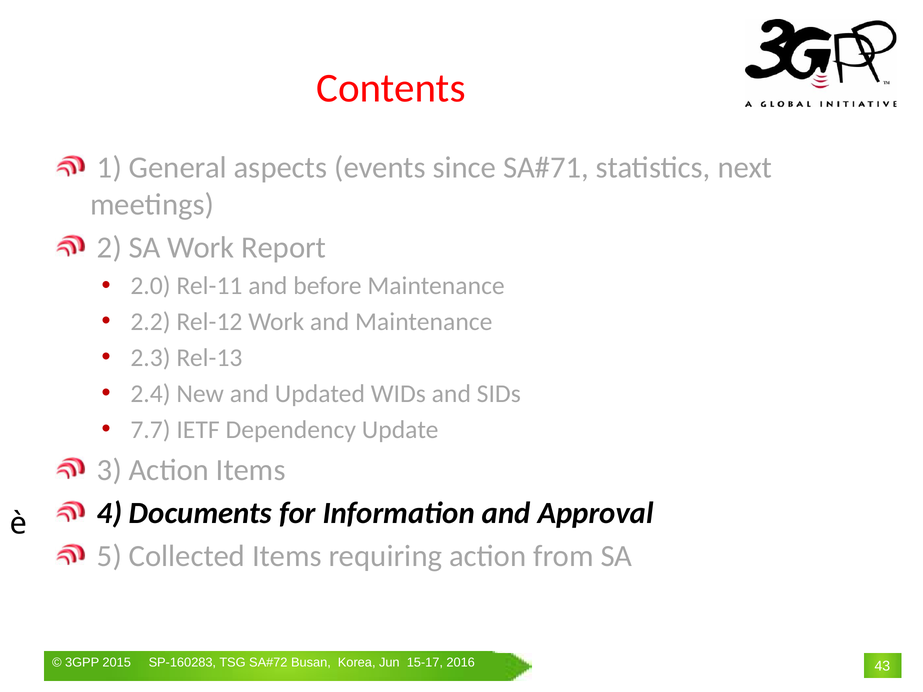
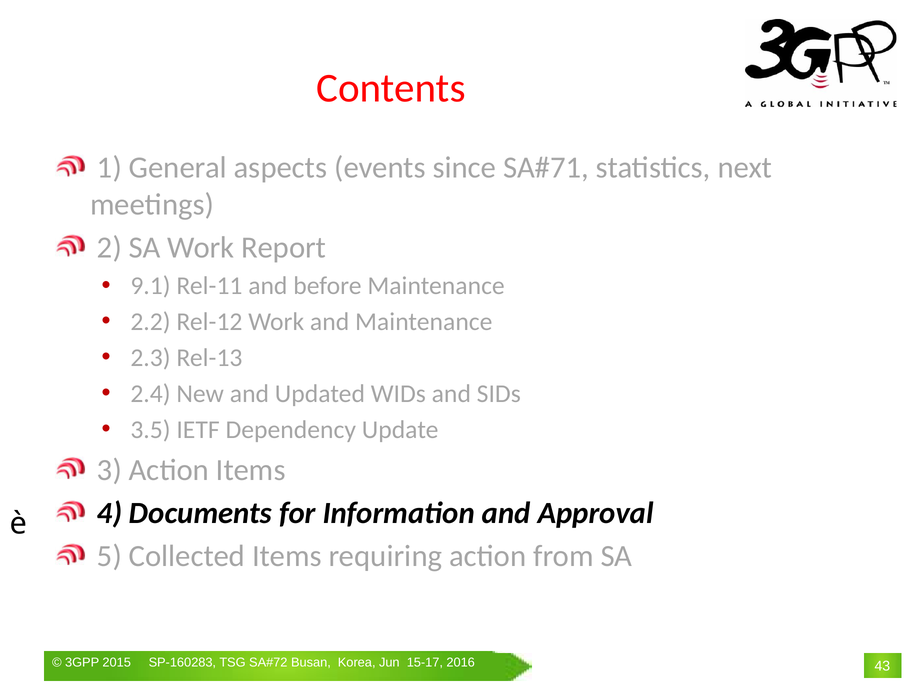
2.0: 2.0 -> 9.1
7.7: 7.7 -> 3.5
